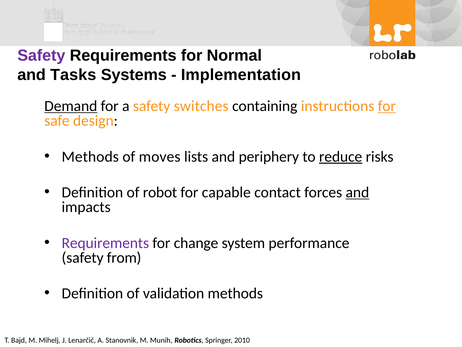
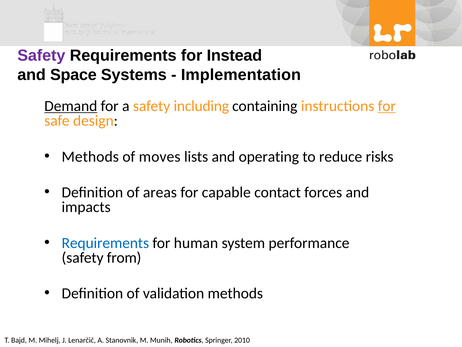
Normal: Normal -> Instead
Tasks: Tasks -> Space
switches: switches -> including
periphery: periphery -> operating
reduce underline: present -> none
robot: robot -> areas
and at (357, 192) underline: present -> none
Requirements at (105, 243) colour: purple -> blue
change: change -> human
